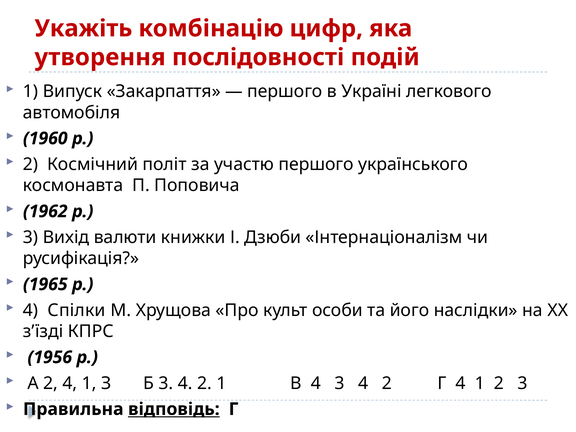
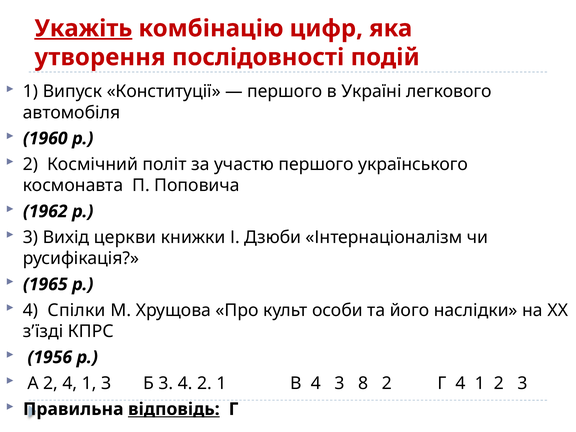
Укажіть underline: none -> present
Закарпаття: Закарпаття -> Конституції
валюти: валюти -> церкви
4 3 4: 4 -> 8
